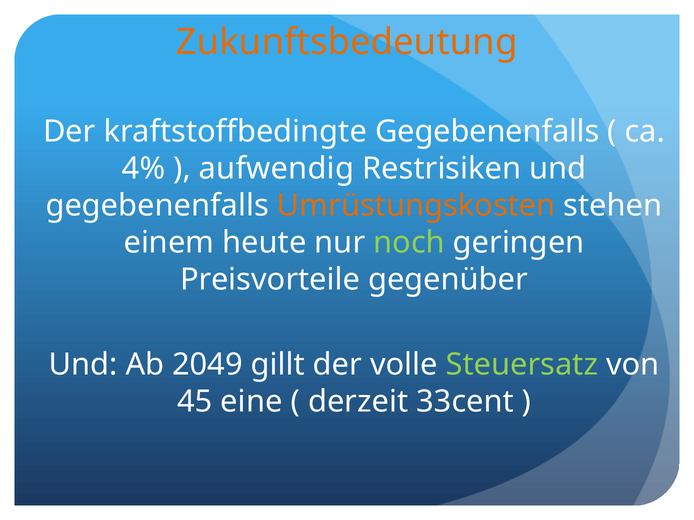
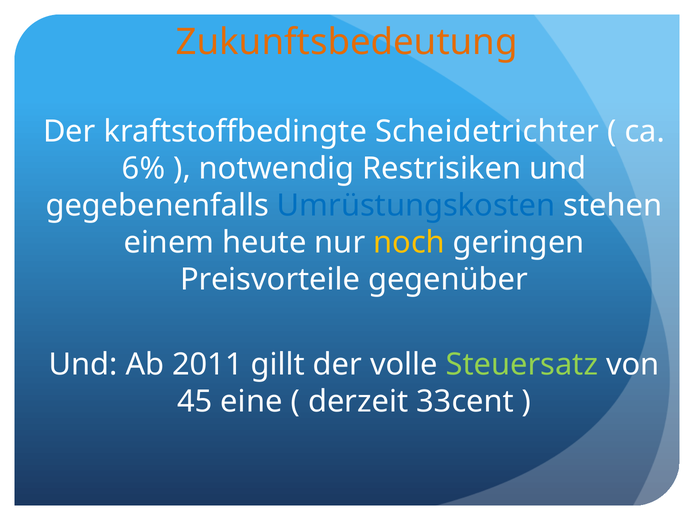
kraftstoffbedingte Gegebenenfalls: Gegebenenfalls -> Scheidetrichter
4%: 4% -> 6%
aufwendig: aufwendig -> notwendig
Umrüstungskosten colour: orange -> blue
noch colour: light green -> yellow
2049: 2049 -> 2011
